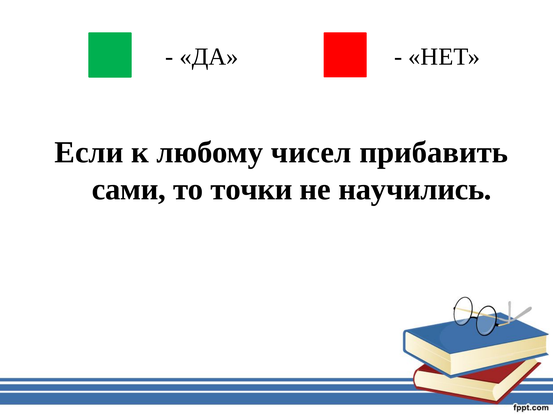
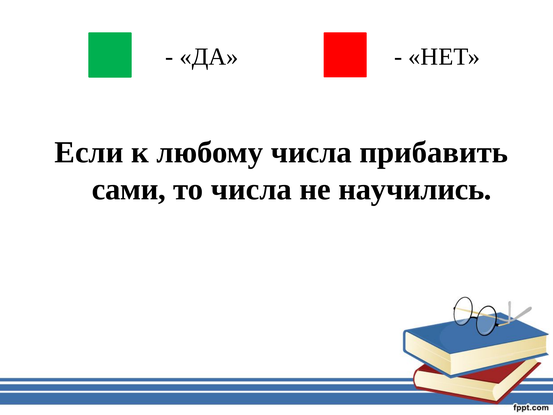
любому чисел: чисел -> числа
то точки: точки -> числа
